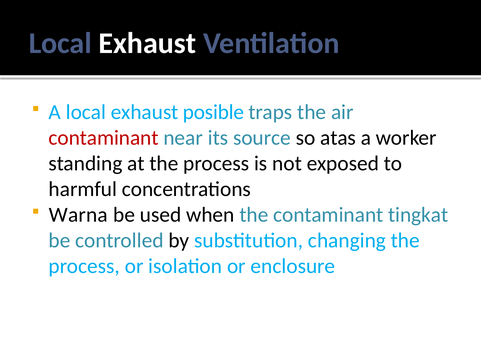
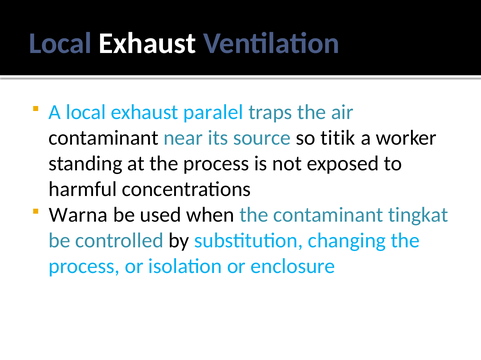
posible: posible -> paralel
contaminant at (104, 138) colour: red -> black
atas: atas -> titik
